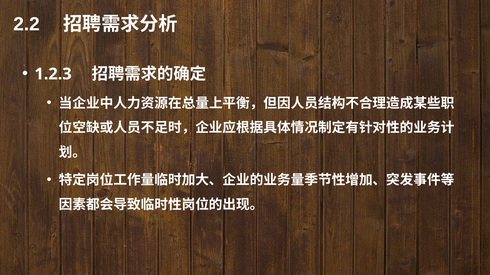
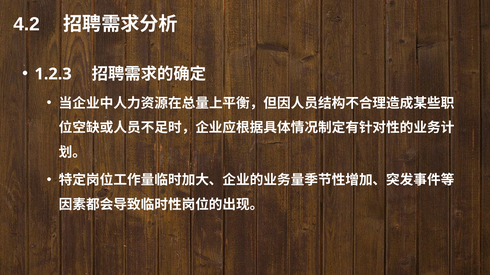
2.2: 2.2 -> 4.2
